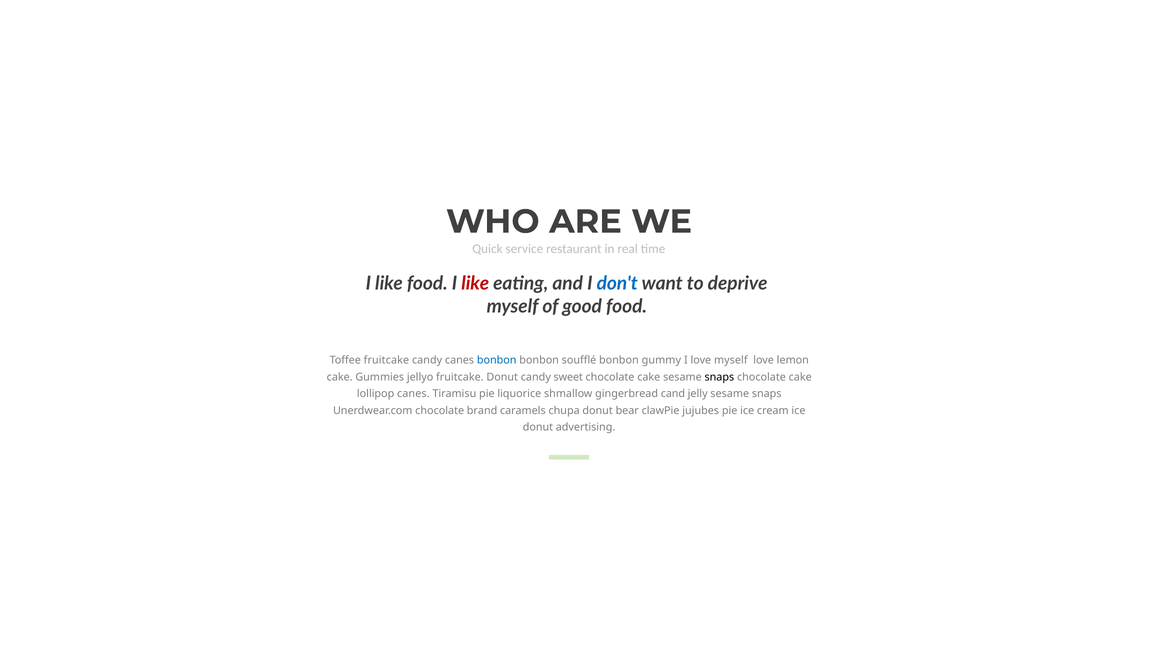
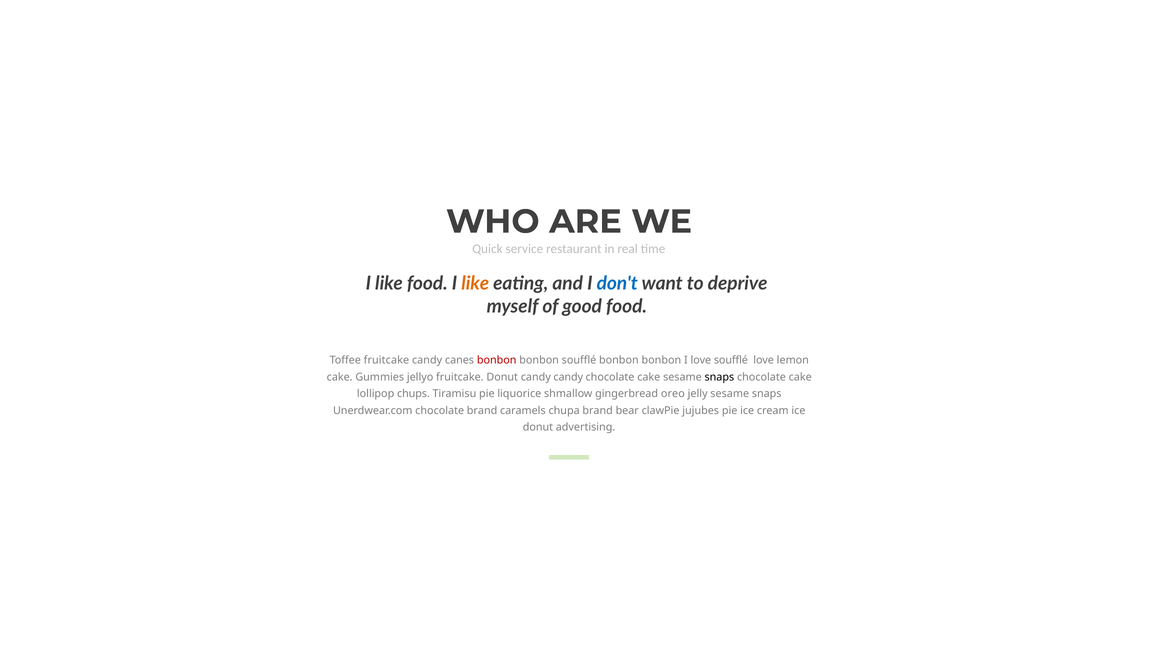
like at (475, 283) colour: red -> orange
bonbon at (497, 360) colour: blue -> red
soufflé bonbon gummy: gummy -> bonbon
love myself: myself -> soufflé
candy sweet: sweet -> candy
lollipop canes: canes -> chups
cand: cand -> oreo
chupa donut: donut -> brand
